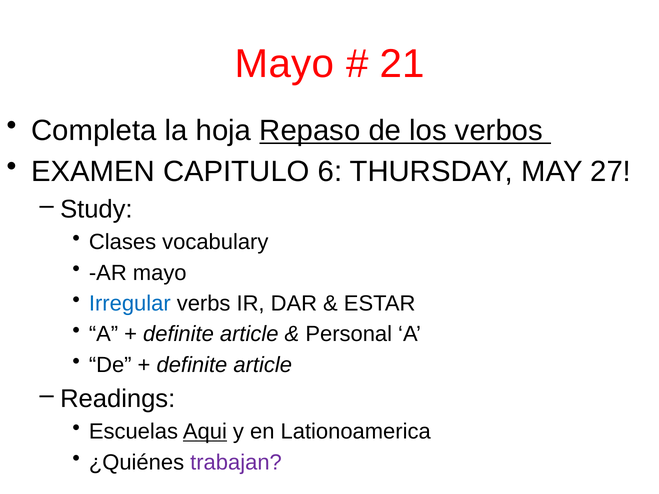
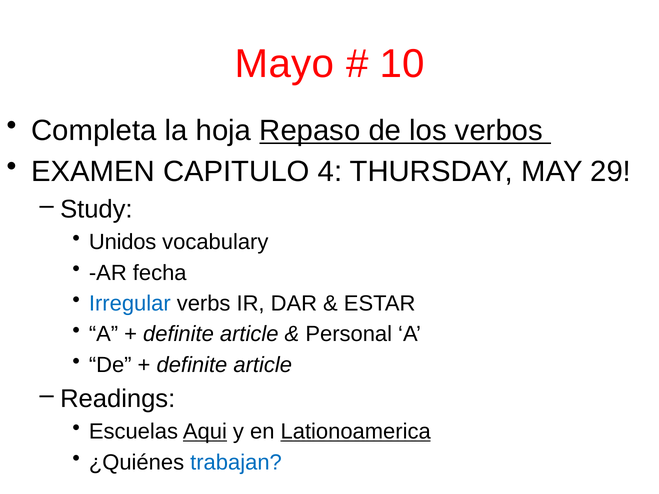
21: 21 -> 10
6: 6 -> 4
27: 27 -> 29
Clases: Clases -> Unidos
AR mayo: mayo -> fecha
Lationoamerica underline: none -> present
trabajan colour: purple -> blue
